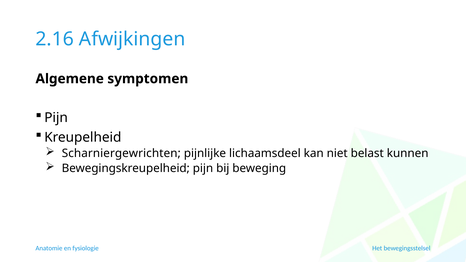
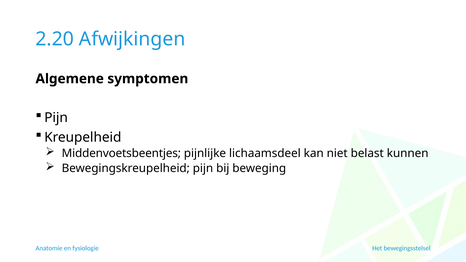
2.16: 2.16 -> 2.20
Scharniergewrichten: Scharniergewrichten -> Middenvoetsbeentjes
